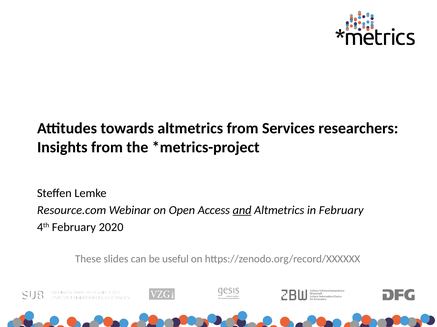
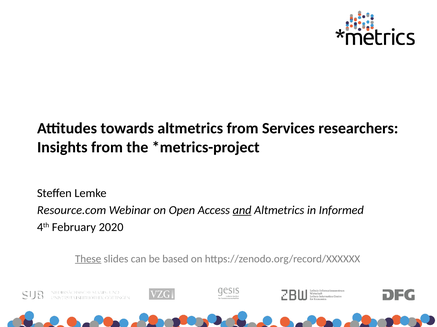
in February: February -> Informed
These underline: none -> present
useful: useful -> based
